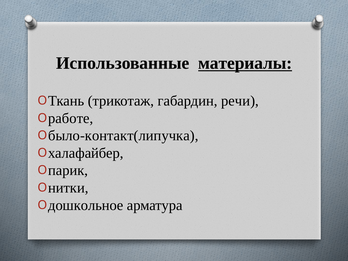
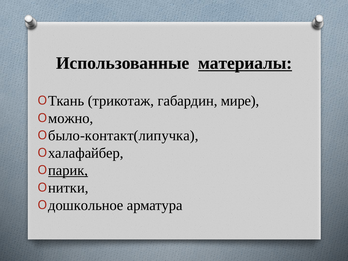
речи: речи -> мире
работе: работе -> можно
парик underline: none -> present
